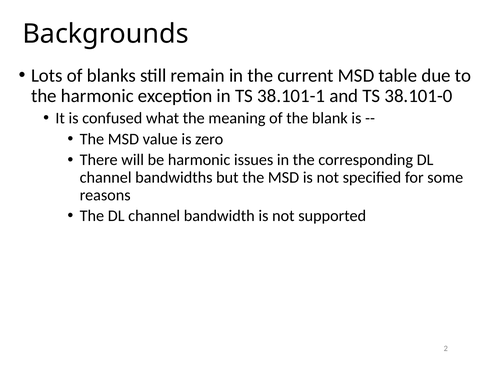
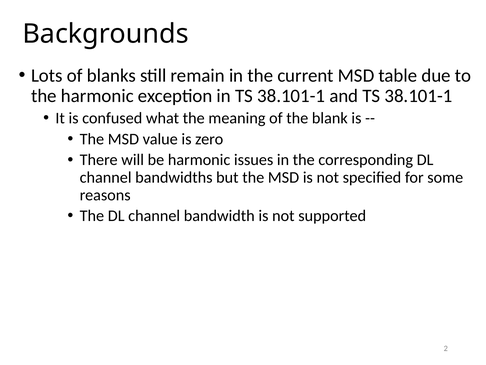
and TS 38.101-0: 38.101-0 -> 38.101-1
